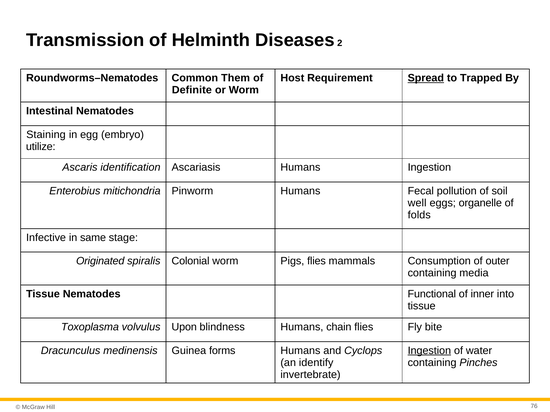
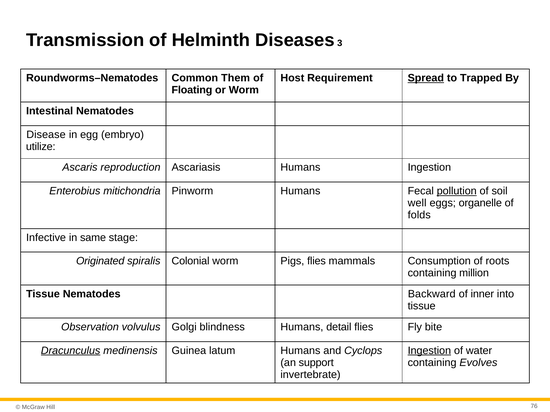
2: 2 -> 3
Definite: Definite -> Floating
Staining: Staining -> Disease
identification: identification -> reproduction
pollution underline: none -> present
outer: outer -> roots
media: media -> million
Functional: Functional -> Backward
Toxoplasma: Toxoplasma -> Observation
Upon: Upon -> Golgi
chain: chain -> detail
Dracunculus underline: none -> present
forms: forms -> latum
identify: identify -> support
Pinches: Pinches -> Evolves
